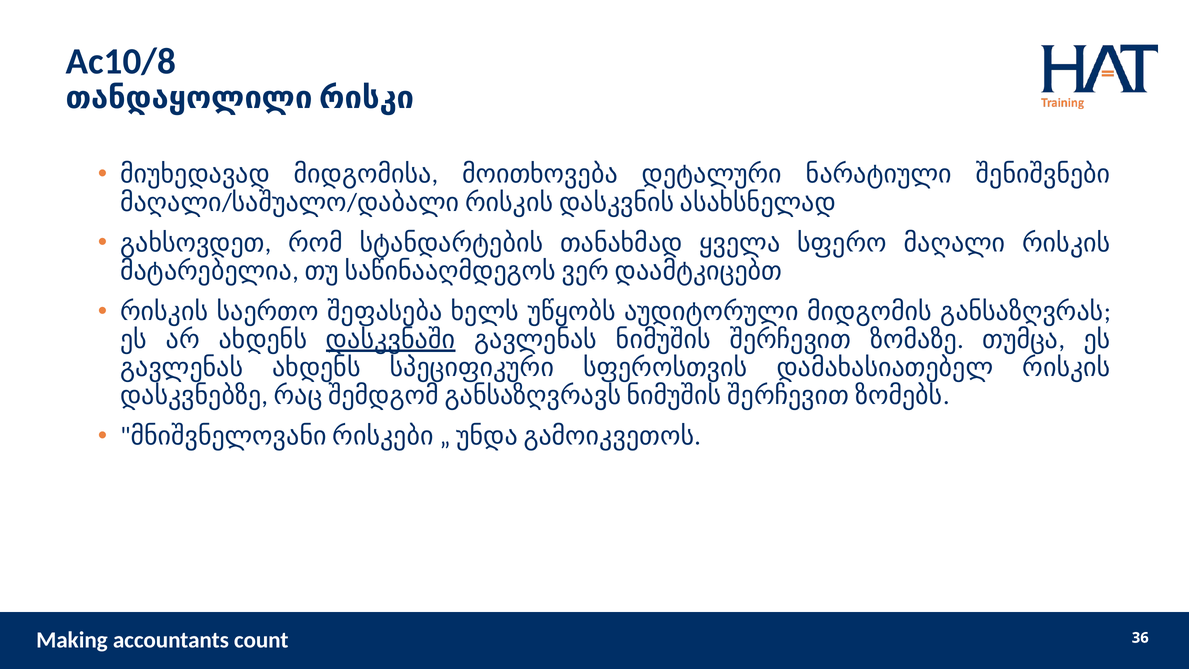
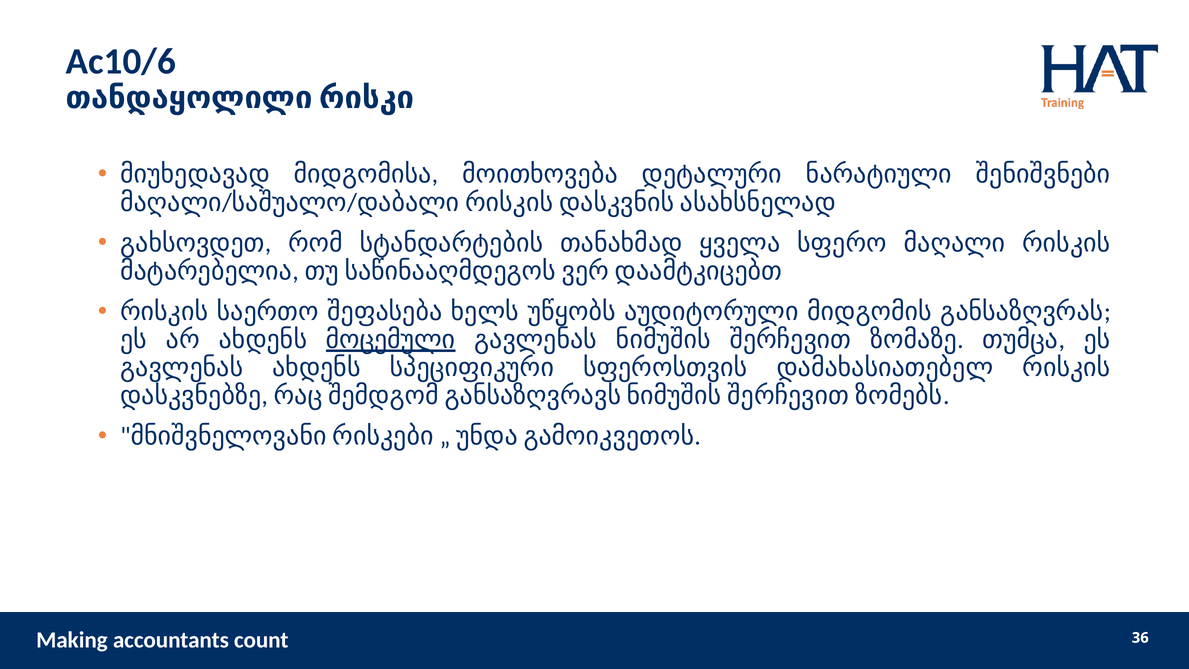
Ac10/8: Ac10/8 -> Ac10/6
დასკვნაში: დასკვნაში -> მოცემული
